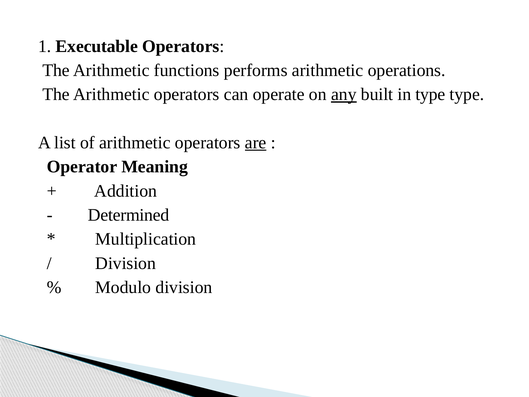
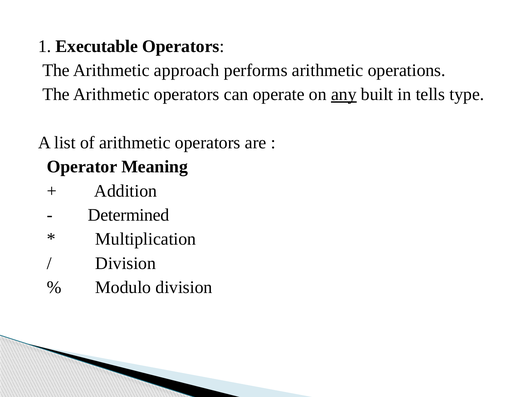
functions: functions -> approach
in type: type -> tells
are underline: present -> none
